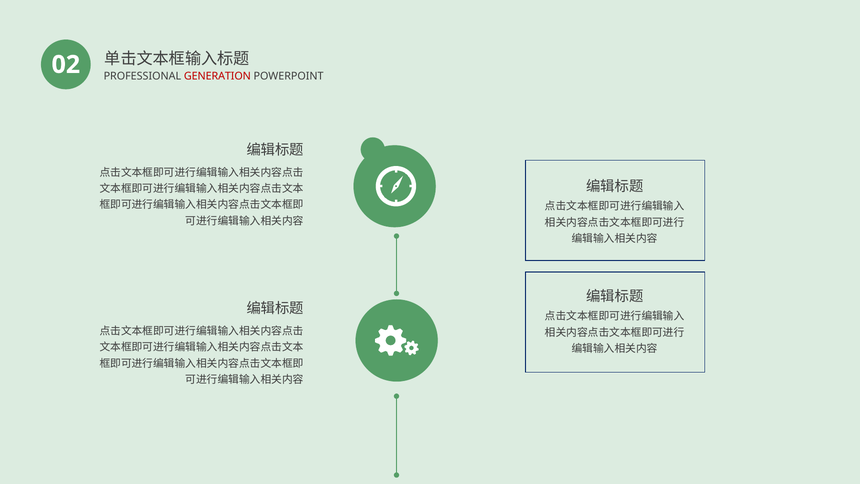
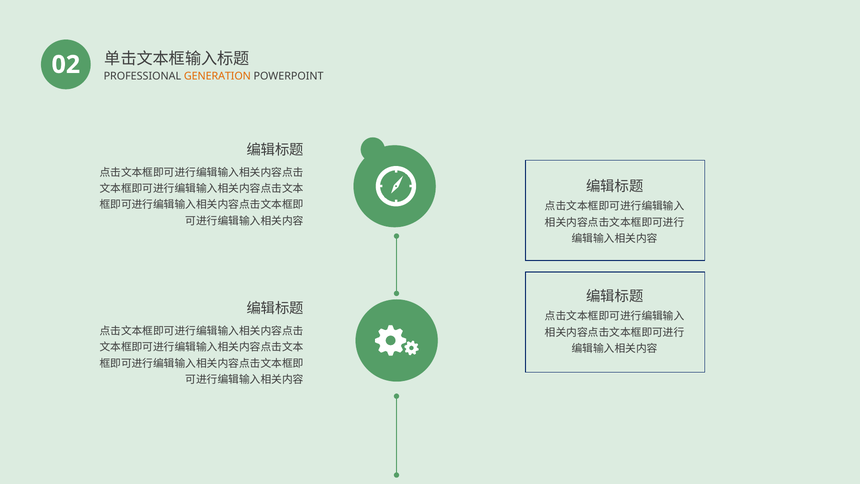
GENERATION colour: red -> orange
